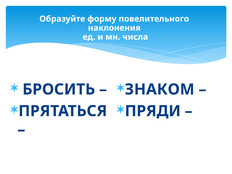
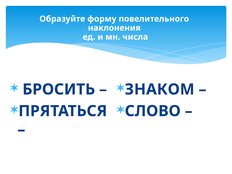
ПРЯДИ: ПРЯДИ -> СЛОВО
